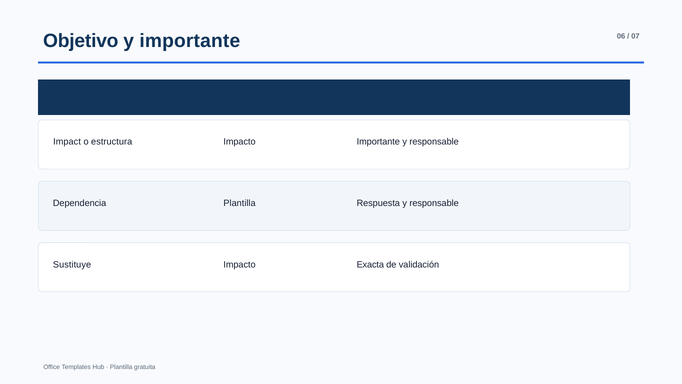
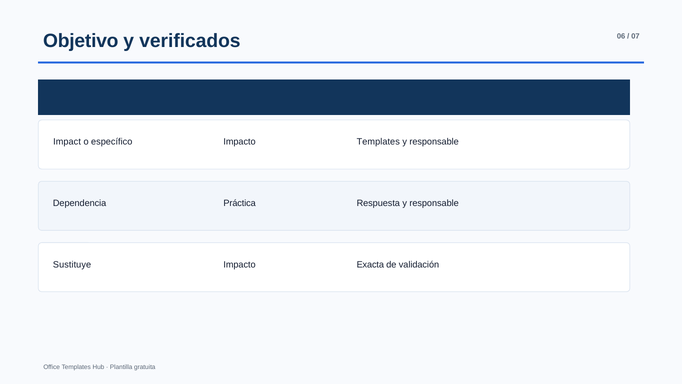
y importante: importante -> verificados
estructura: estructura -> específico
Impacto Importante: Importante -> Templates
Dependencia Plantilla: Plantilla -> Práctica
